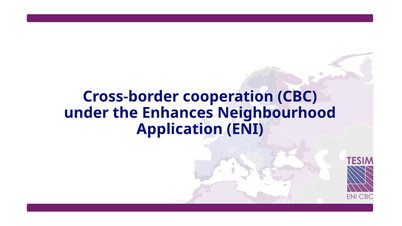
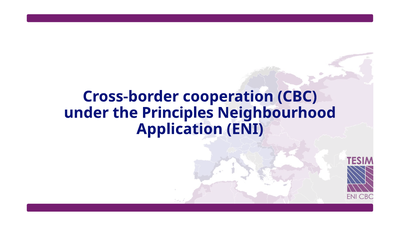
Enhances: Enhances -> Principles
